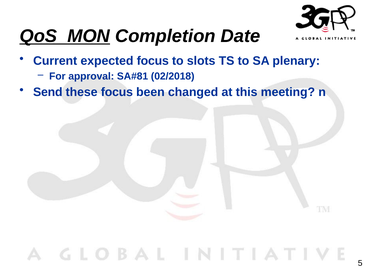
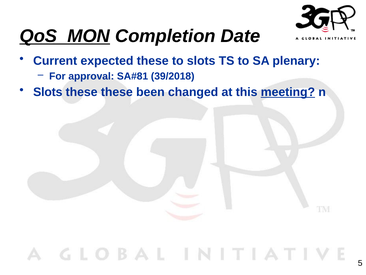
expected focus: focus -> these
02/2018: 02/2018 -> 39/2018
Send at (48, 92): Send -> Slots
these focus: focus -> these
meeting underline: none -> present
